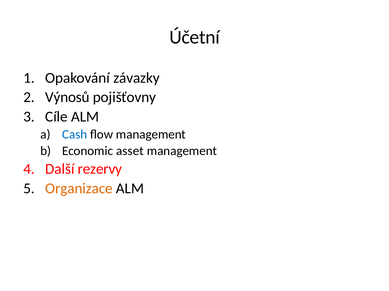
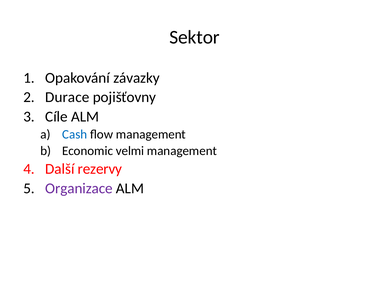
Účetní: Účetní -> Sektor
Výnosů: Výnosů -> Durace
asset: asset -> velmi
Organizace colour: orange -> purple
